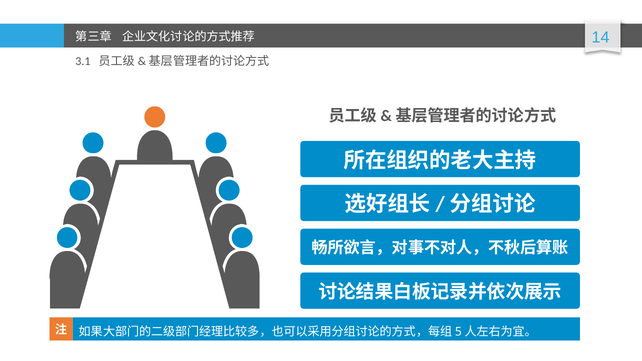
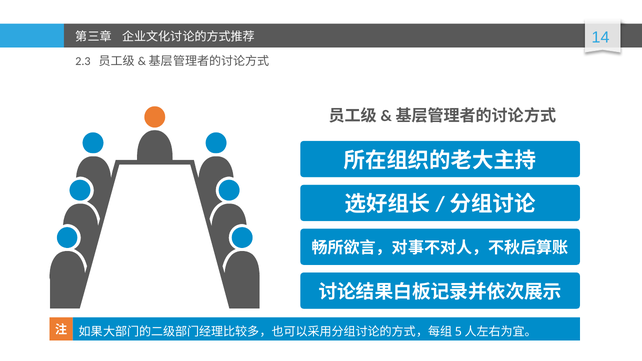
3.1: 3.1 -> 2.3
